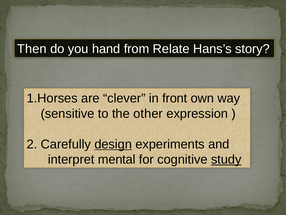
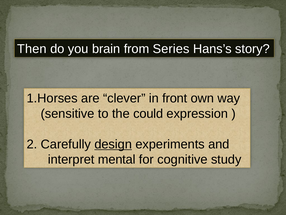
hand: hand -> brain
Relate: Relate -> Series
other: other -> could
study underline: present -> none
